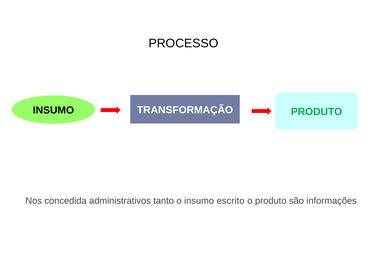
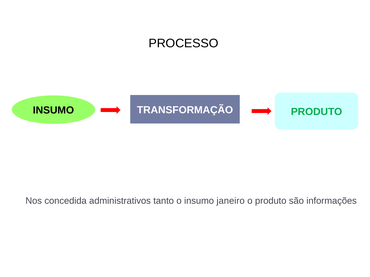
escrito: escrito -> janeiro
